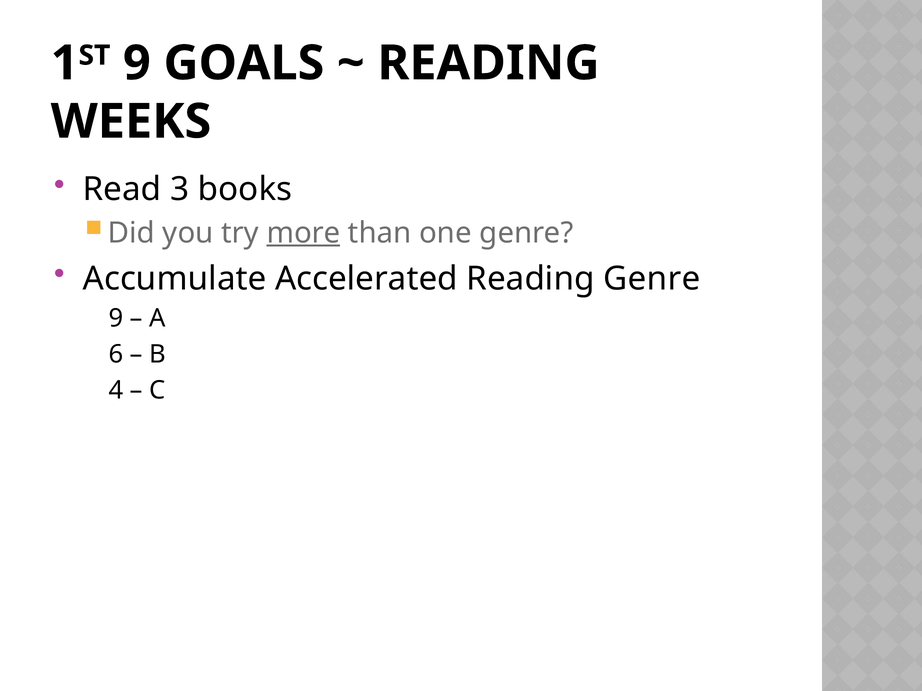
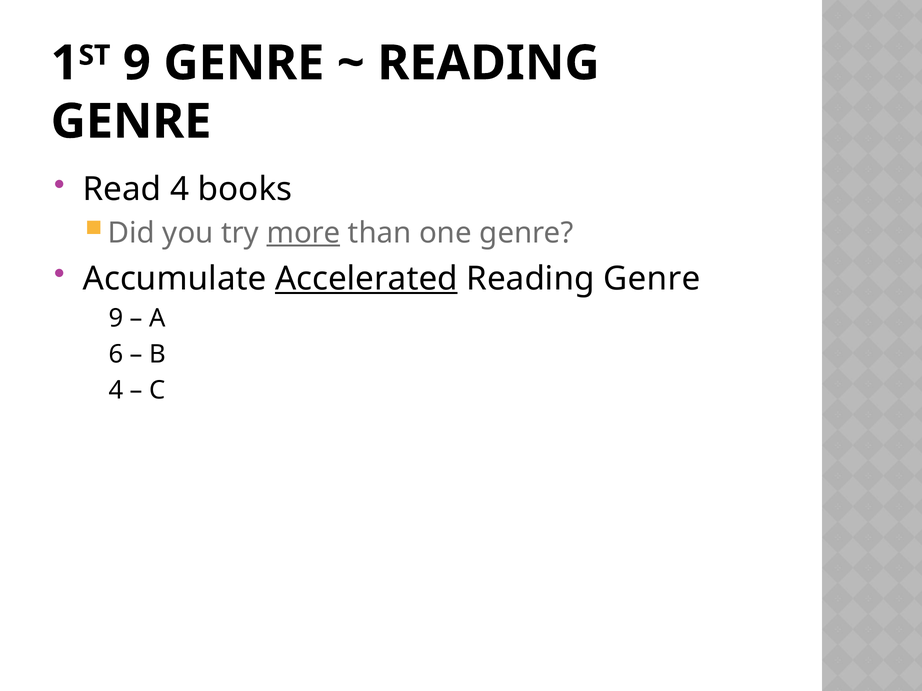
9 GOALS: GOALS -> GENRE
WEEKS at (131, 122): WEEKS -> GENRE
Read 3: 3 -> 4
Accelerated underline: none -> present
